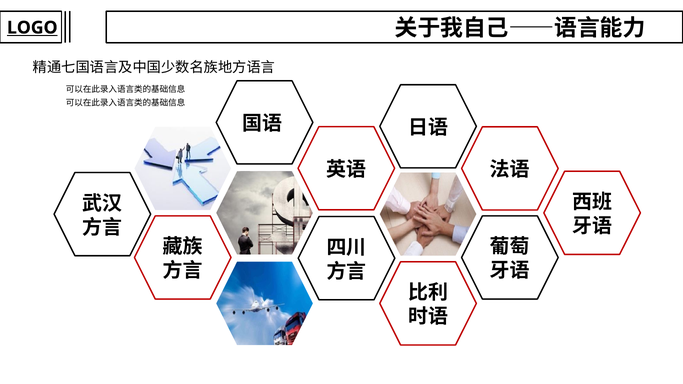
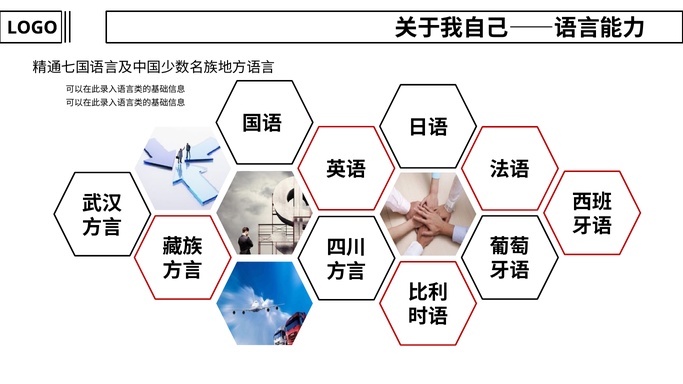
LOGO underline: present -> none
